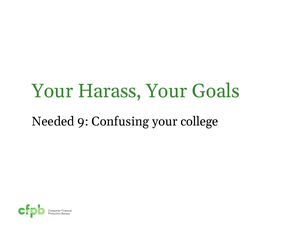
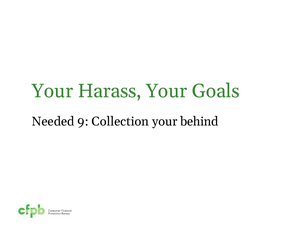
Confusing: Confusing -> Collection
college: college -> behind
